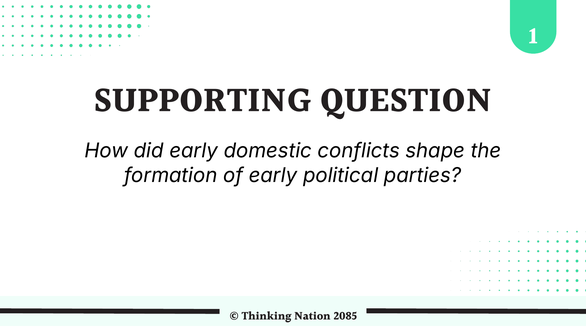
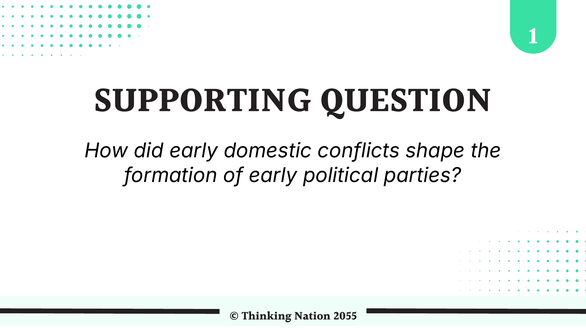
2085: 2085 -> 2055
